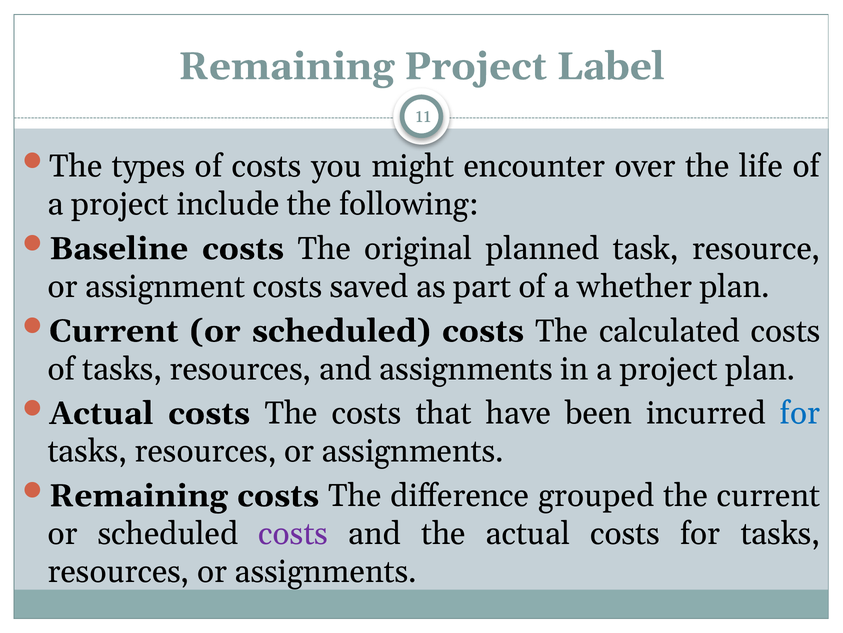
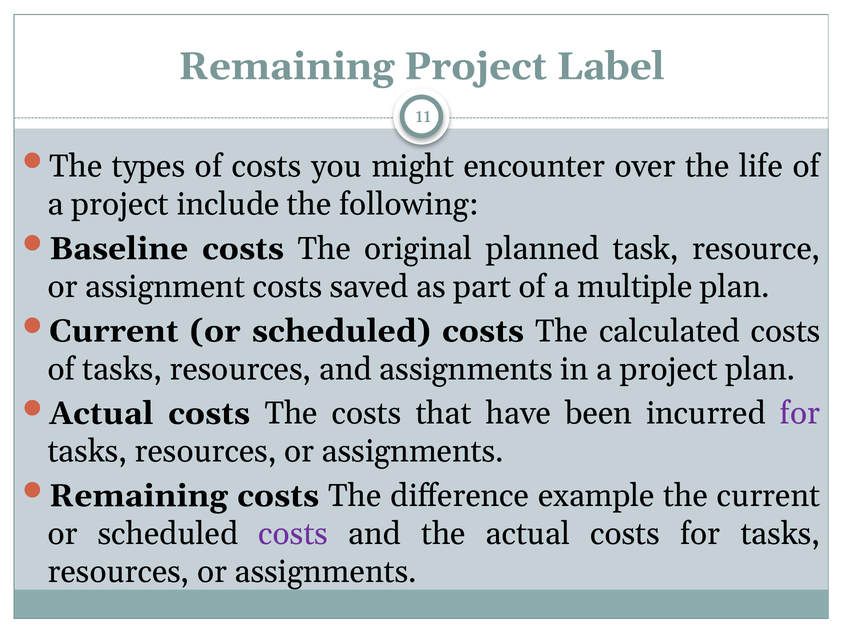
whether: whether -> multiple
for at (800, 413) colour: blue -> purple
grouped: grouped -> example
